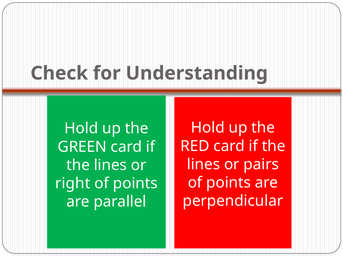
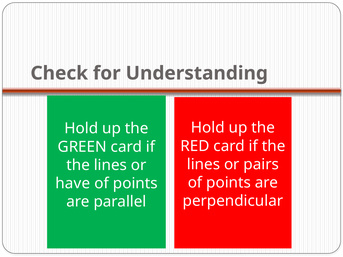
right: right -> have
